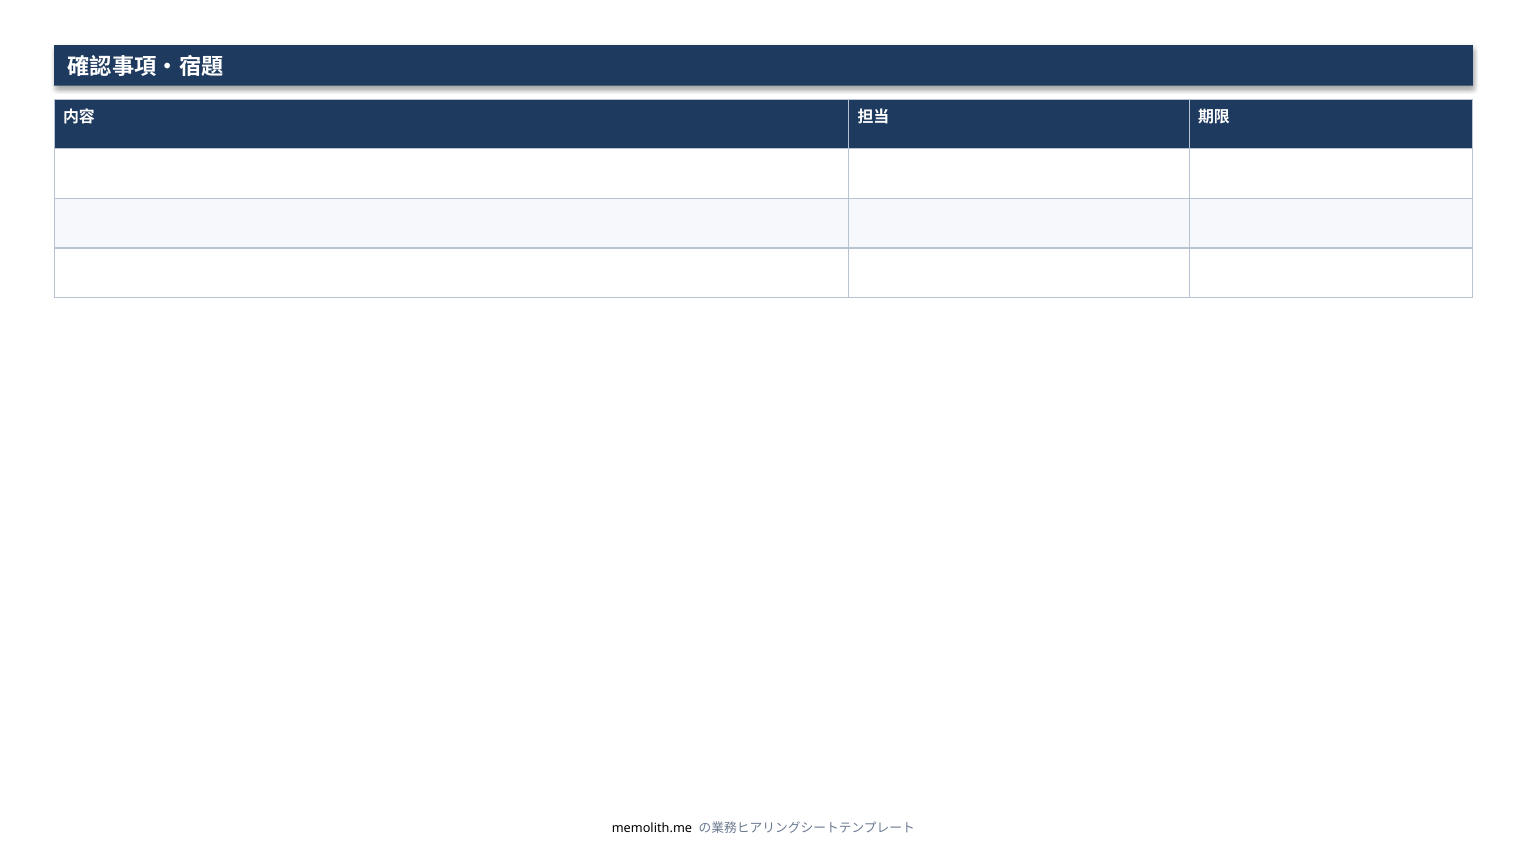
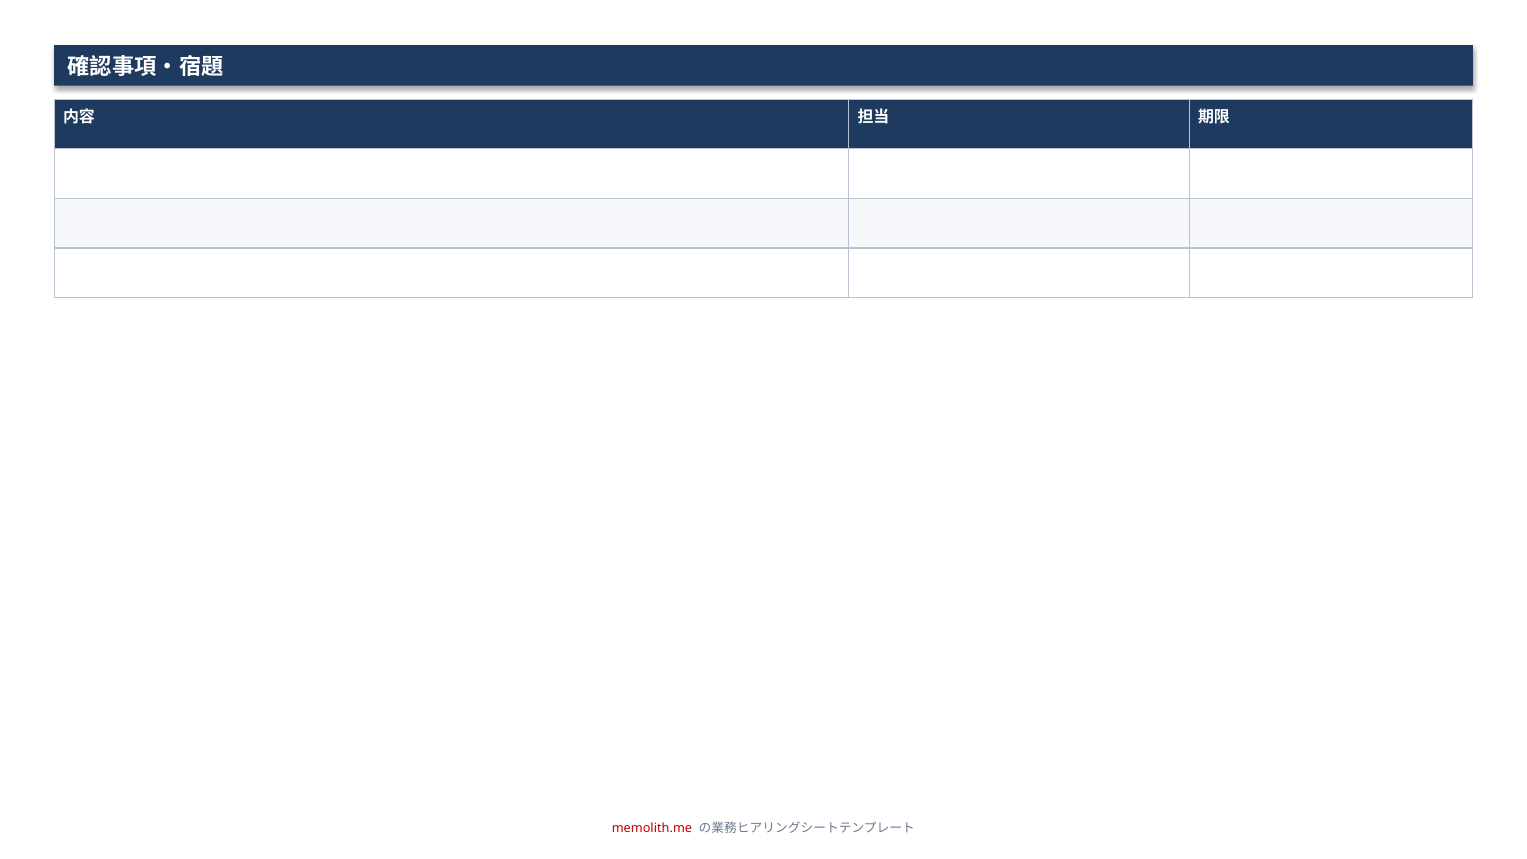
memolith.me colour: black -> red
